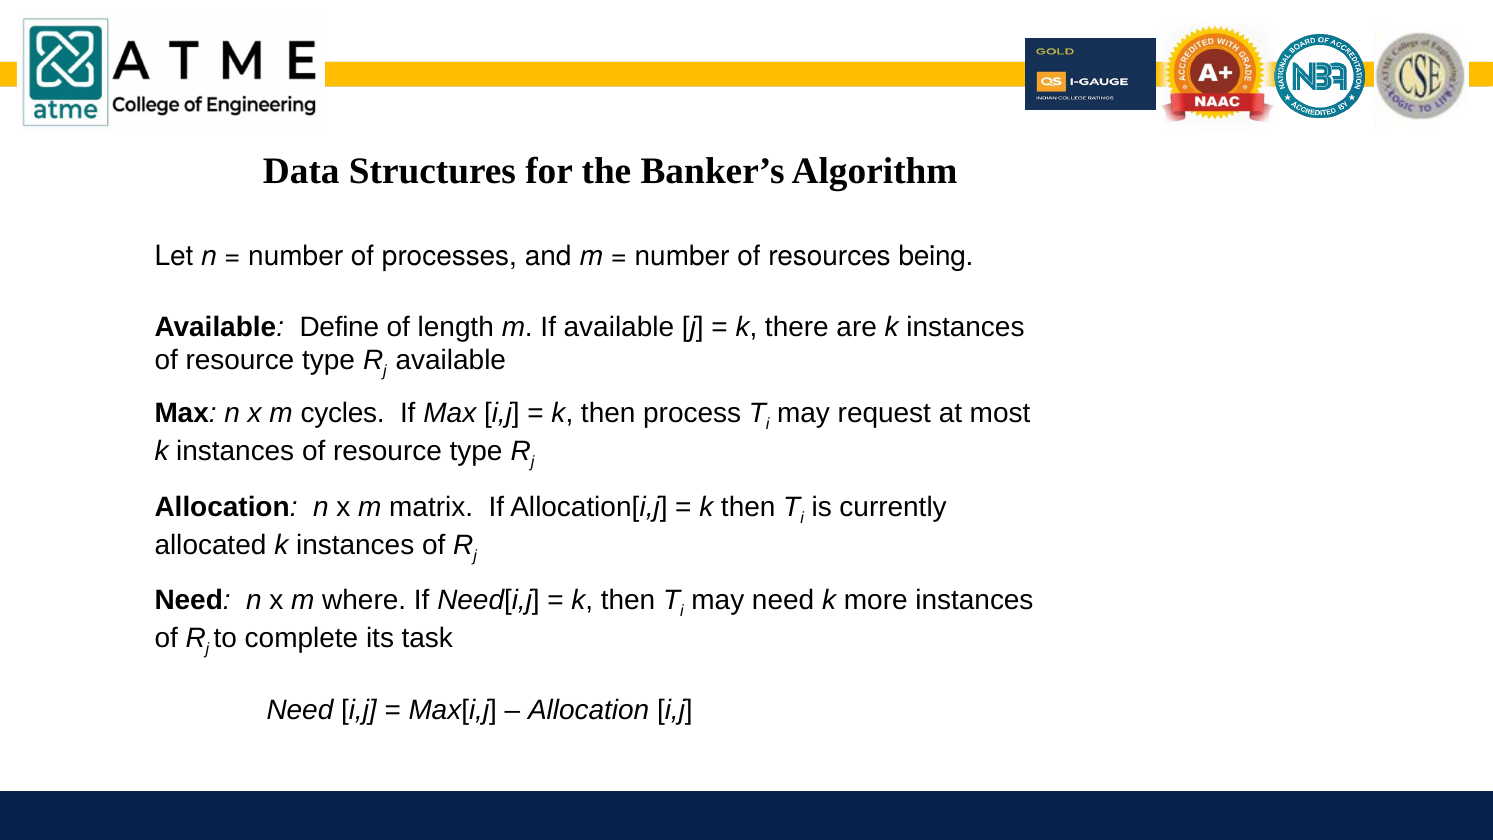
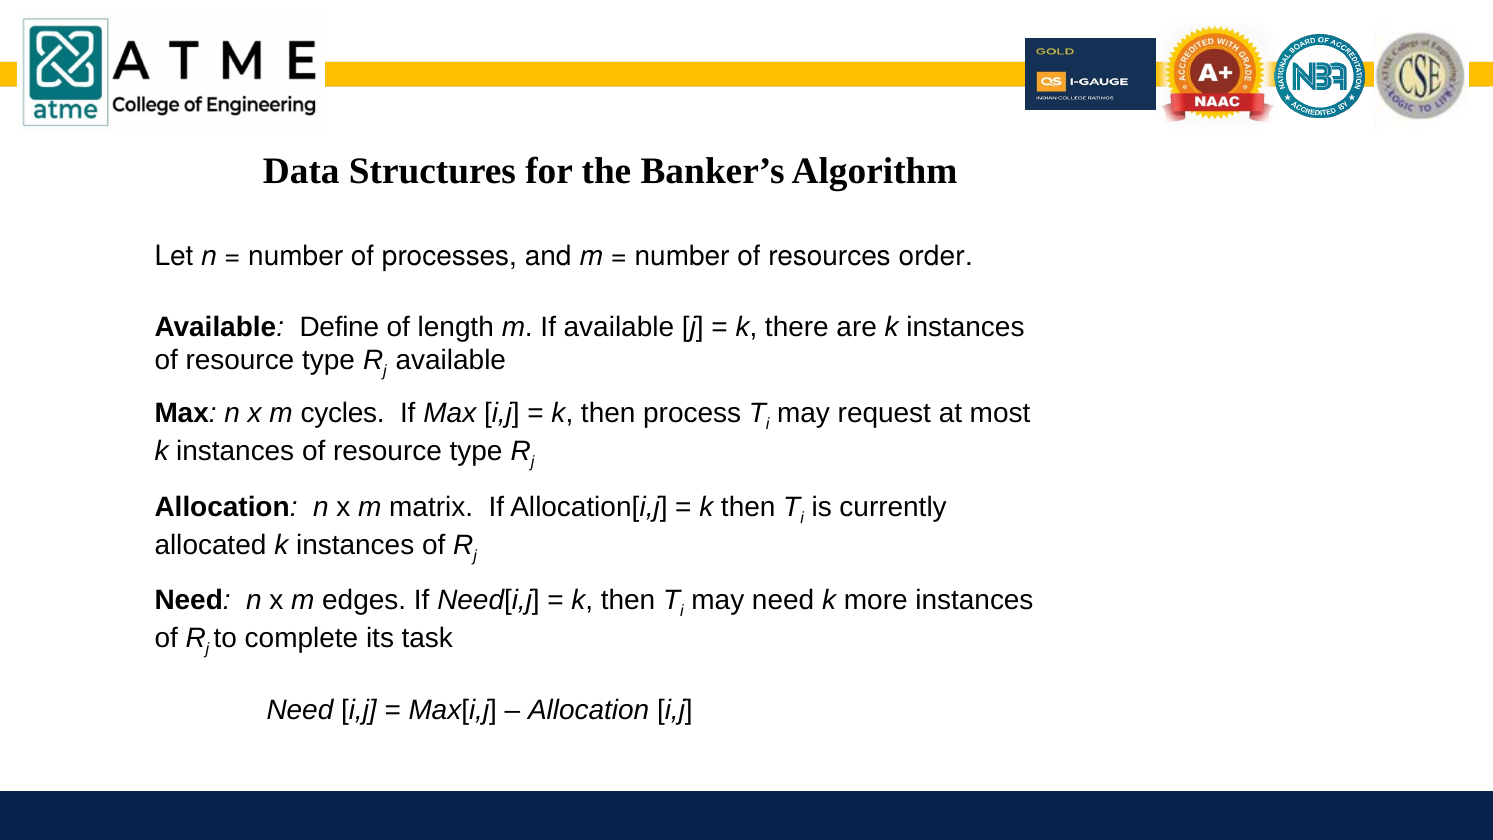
being: being -> order
where: where -> edges
